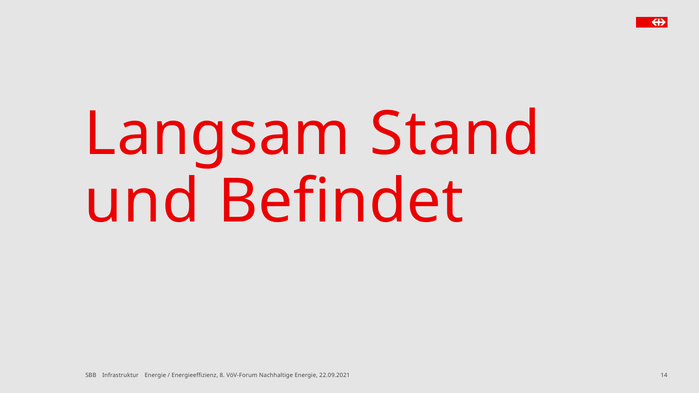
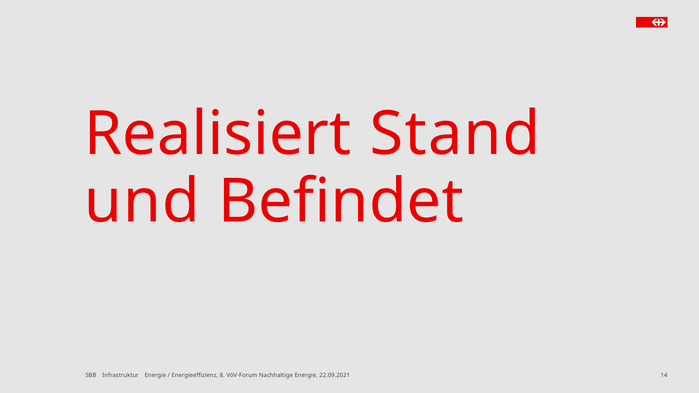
Langsam: Langsam -> Realisiert
